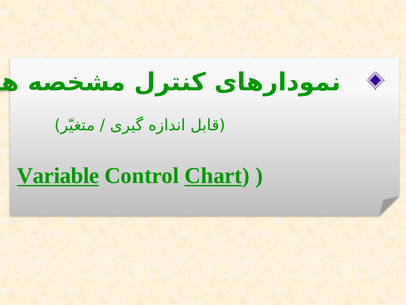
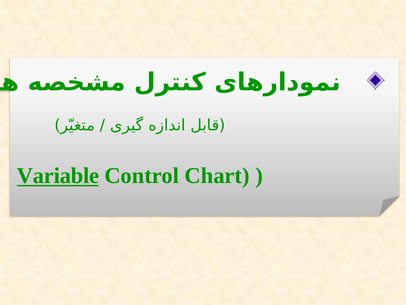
Chart underline: present -> none
